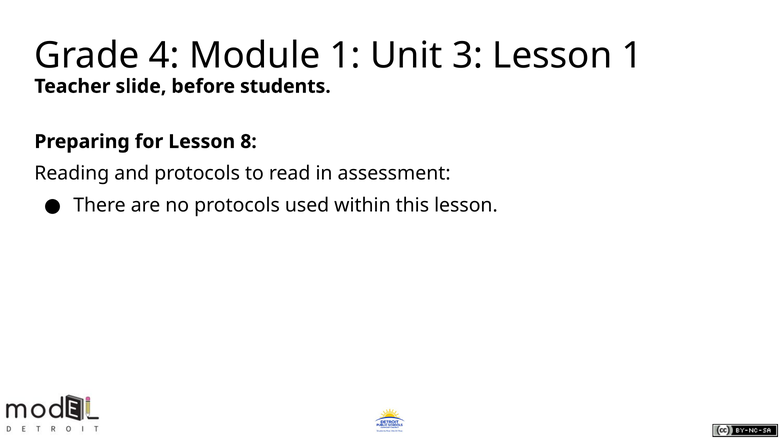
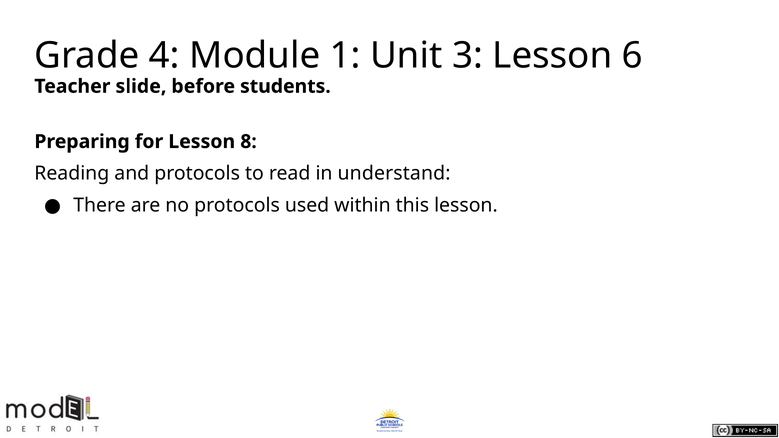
Lesson 1: 1 -> 6
assessment: assessment -> understand
